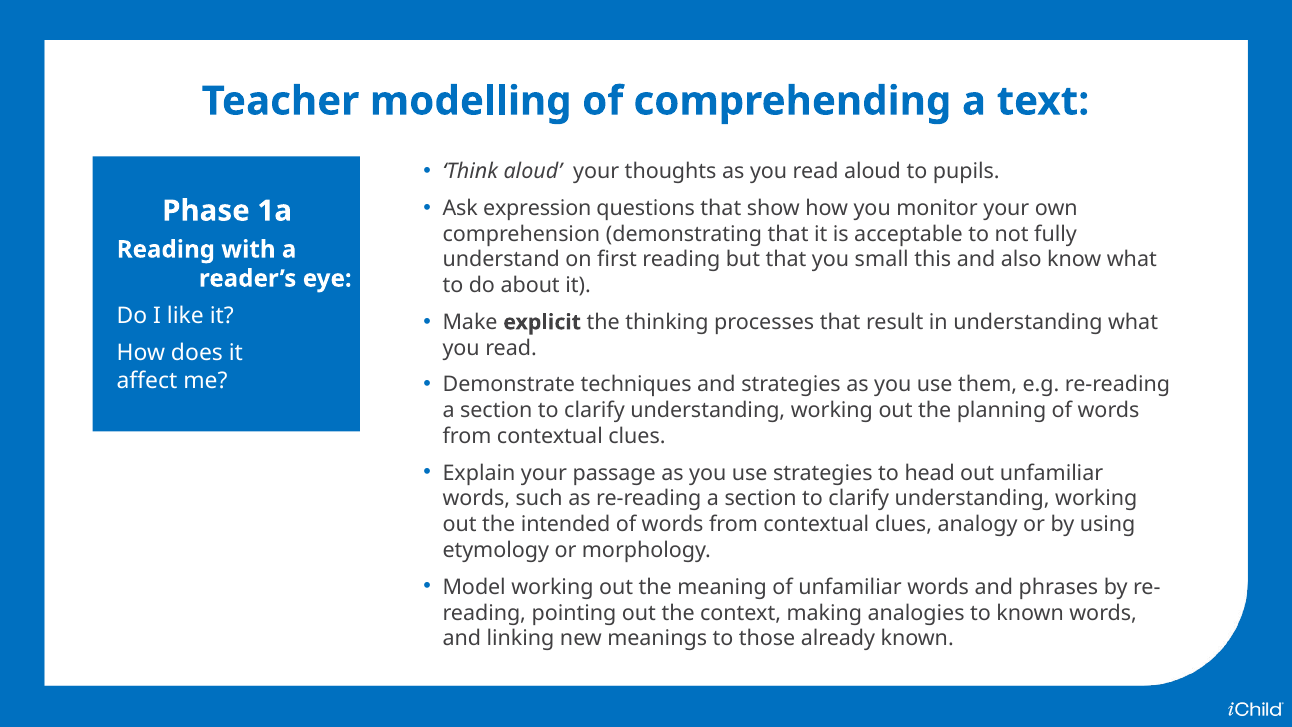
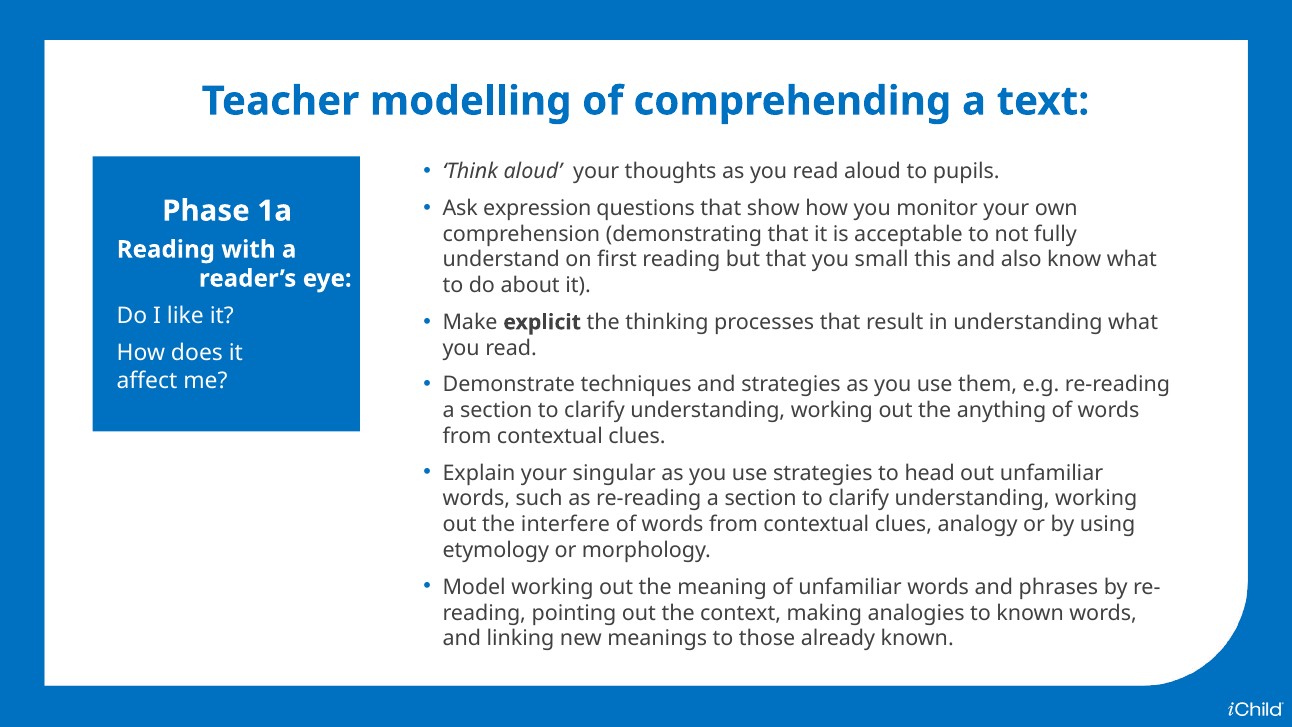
planning: planning -> anything
passage: passage -> singular
intended: intended -> interfere
